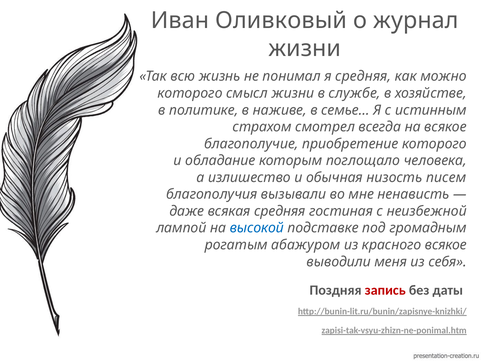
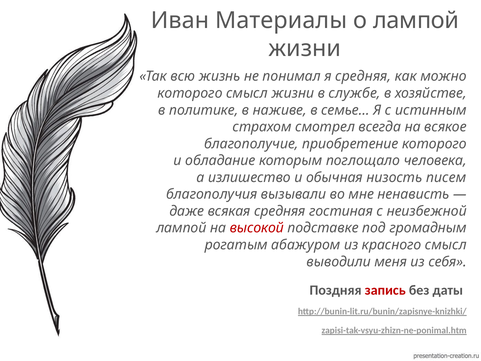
Оливковый: Оливковый -> Материалы
о журнал: журнал -> лампой
высокой colour: blue -> red
красного всякое: всякое -> смысл
